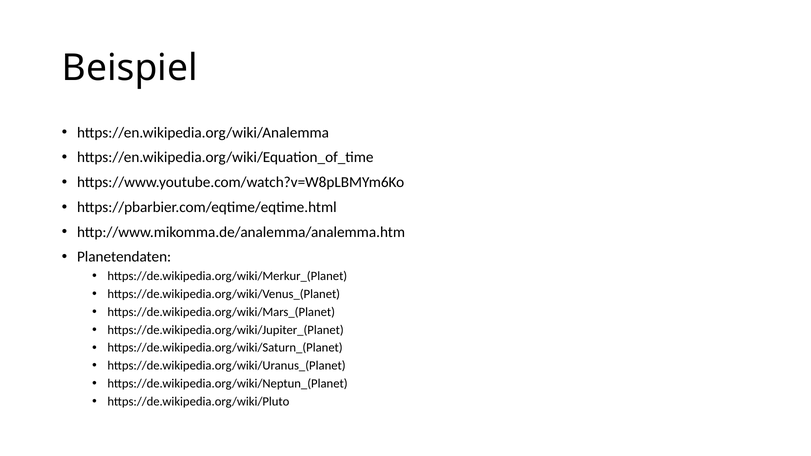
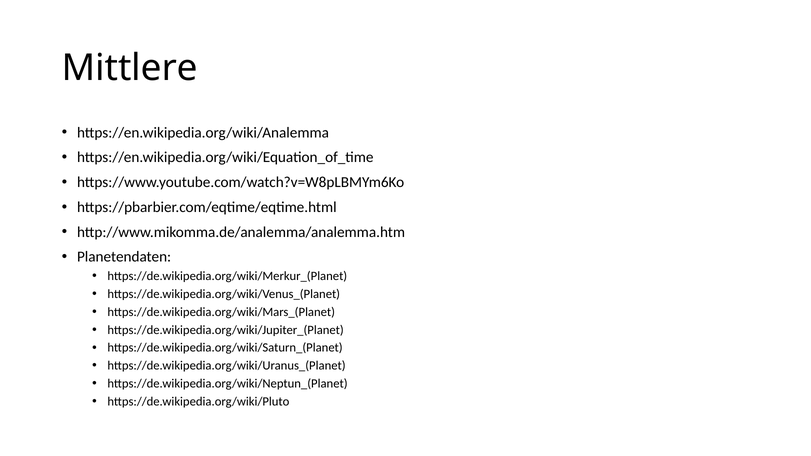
Beispiel: Beispiel -> Mittlere
